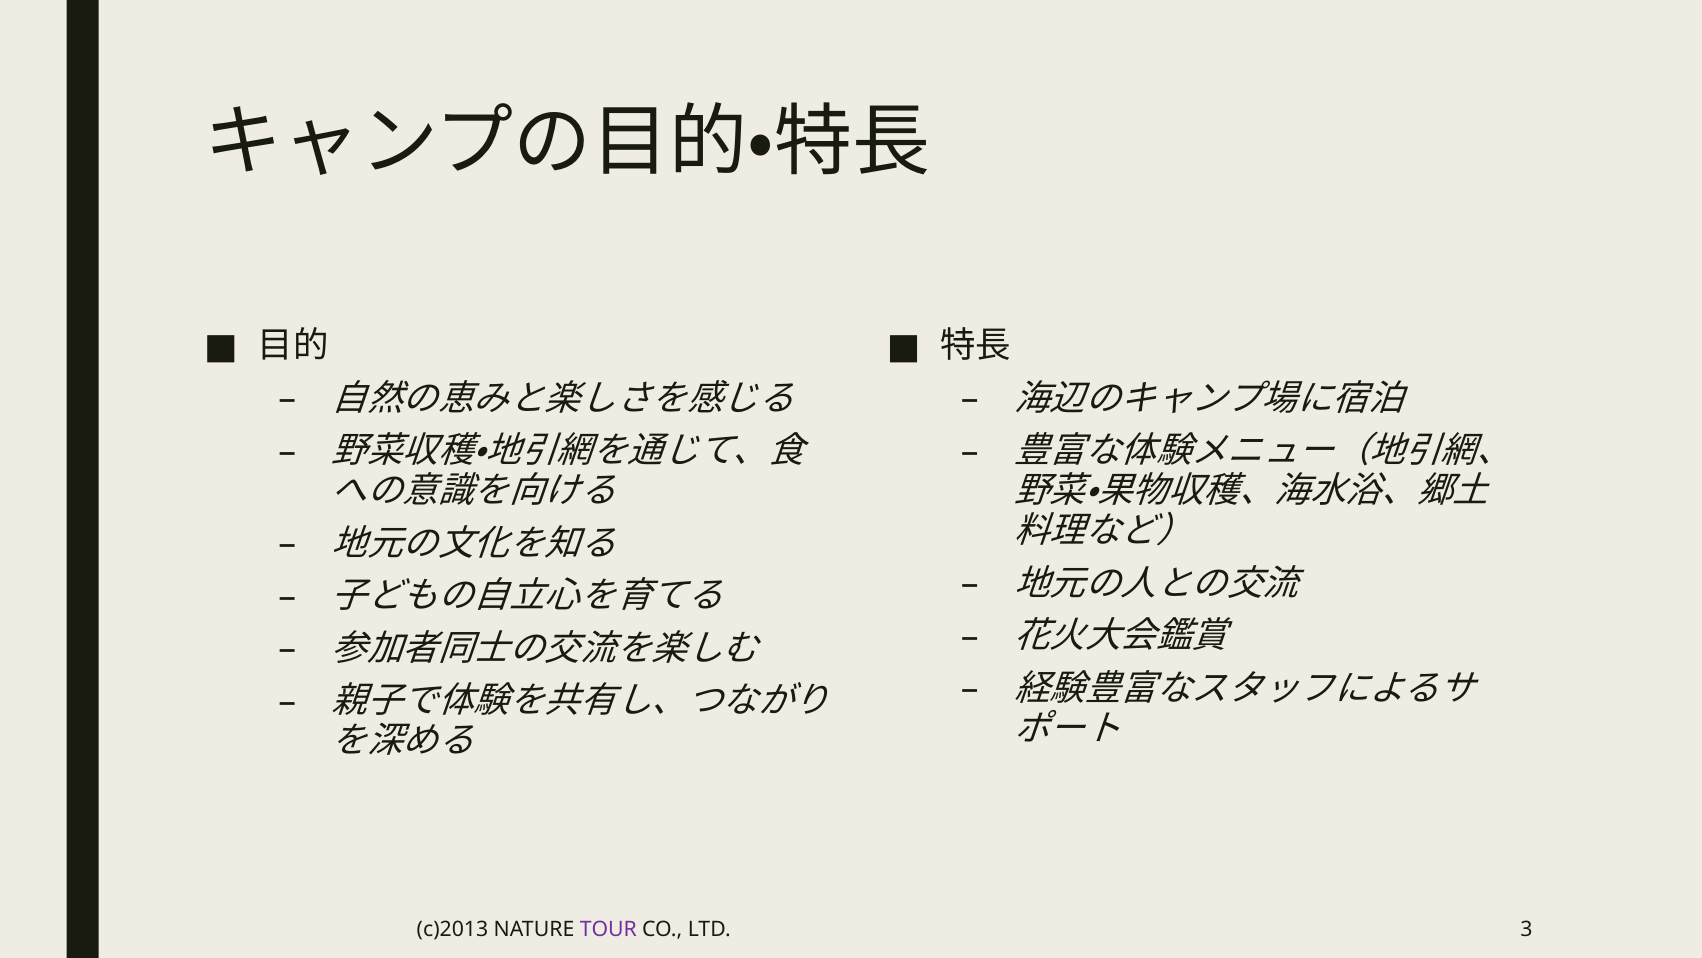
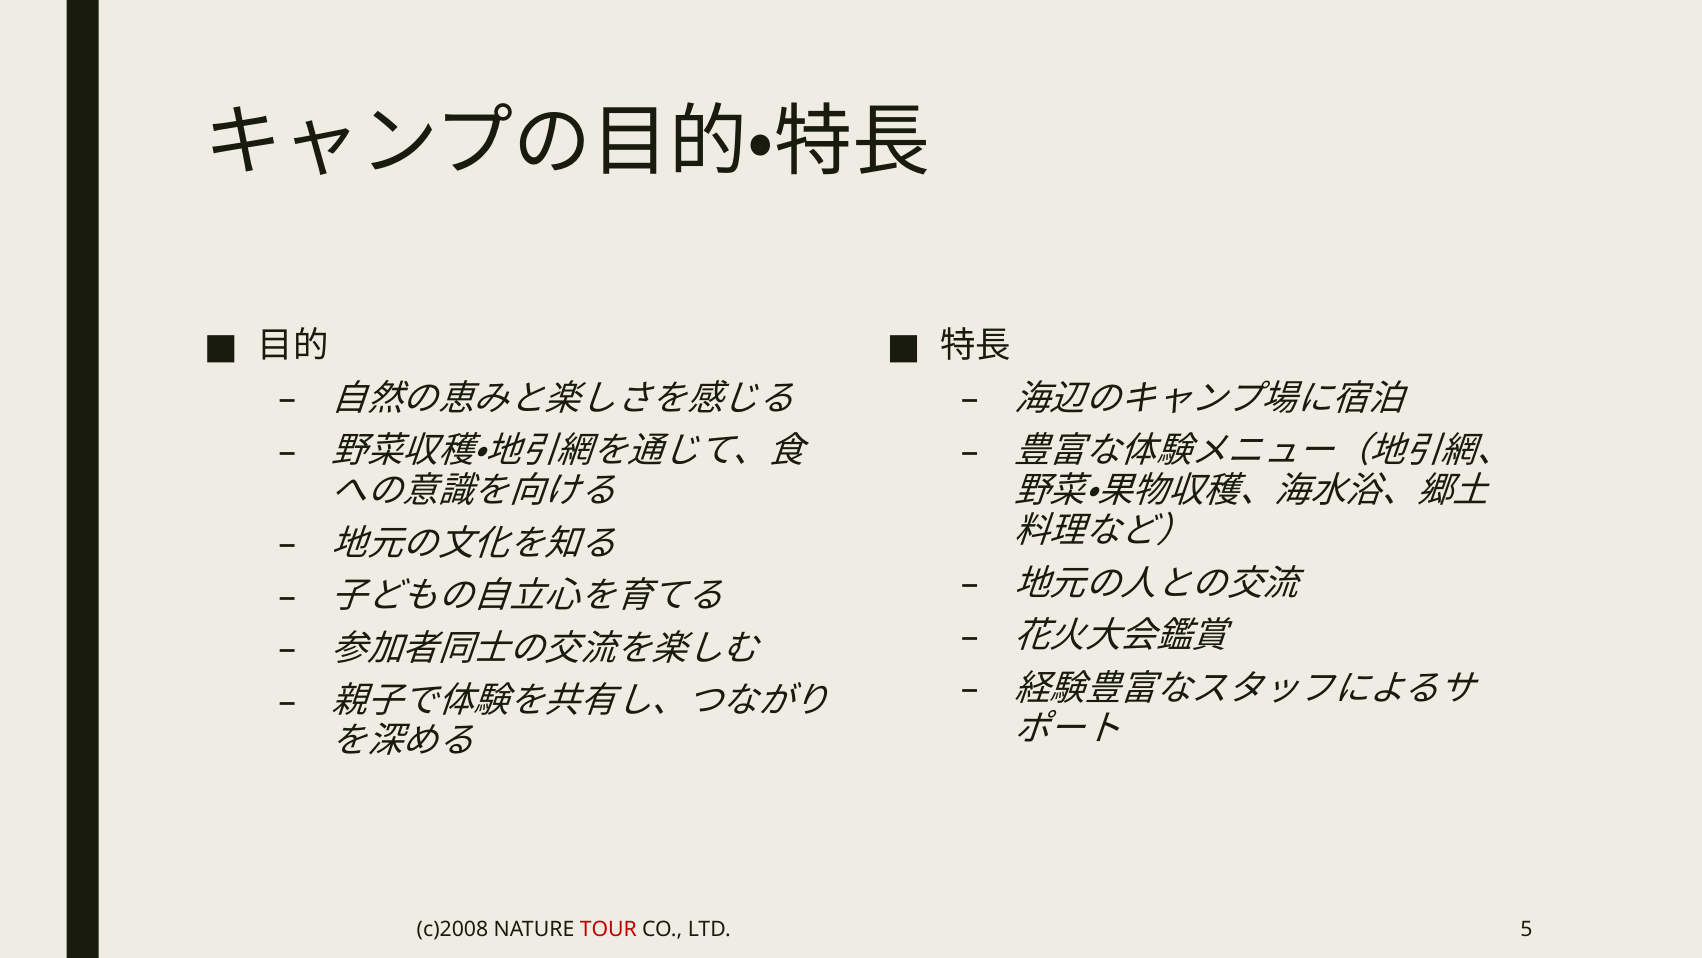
c)2013: c)2013 -> c)2008
TOUR colour: purple -> red
3: 3 -> 5
